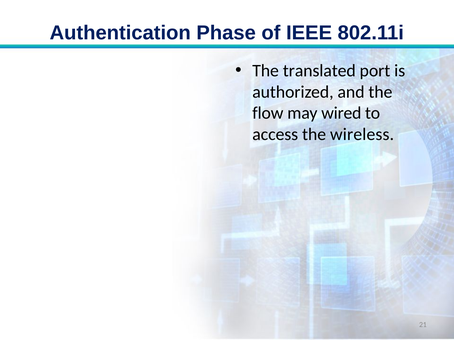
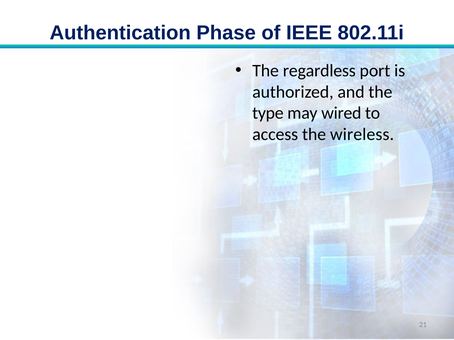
translated: translated -> regardless
flow: flow -> type
